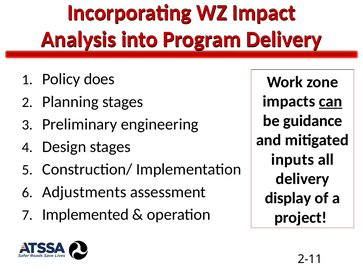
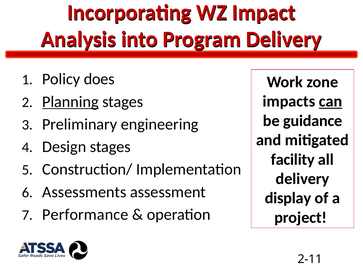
Planning underline: none -> present
inputs: inputs -> facility
Adjustments: Adjustments -> Assessments
Implemented: Implemented -> Performance
